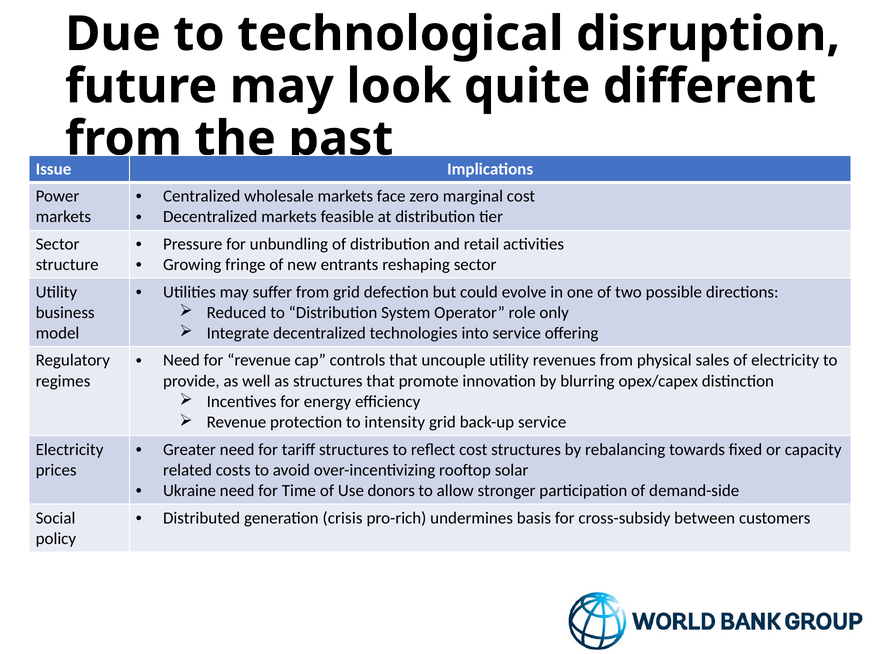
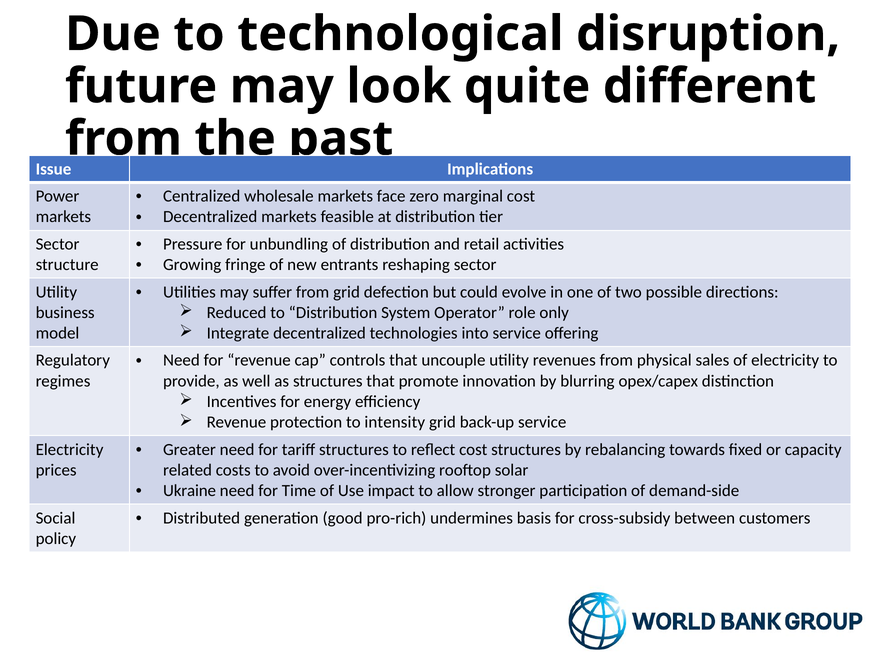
donors: donors -> impact
crisis: crisis -> good
